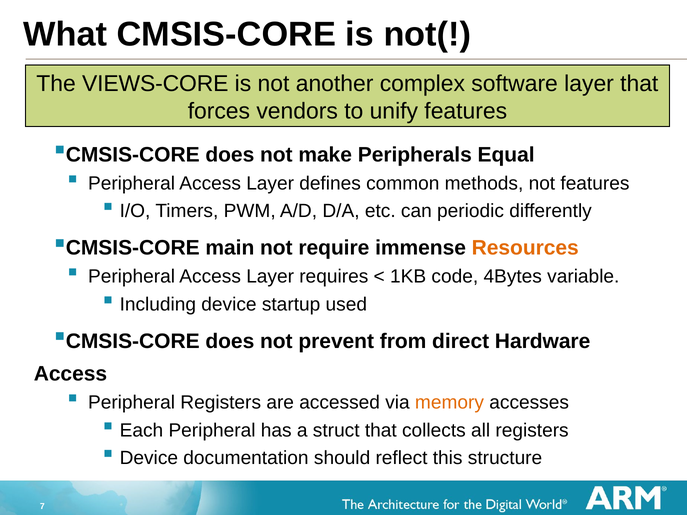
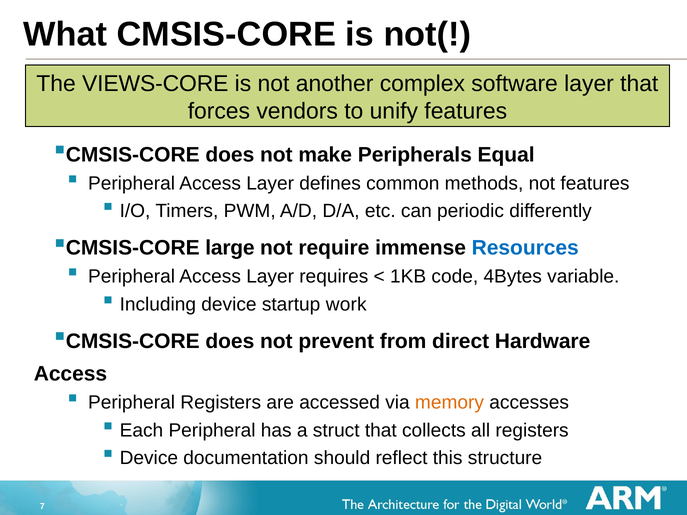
main: main -> large
Resources colour: orange -> blue
used: used -> work
